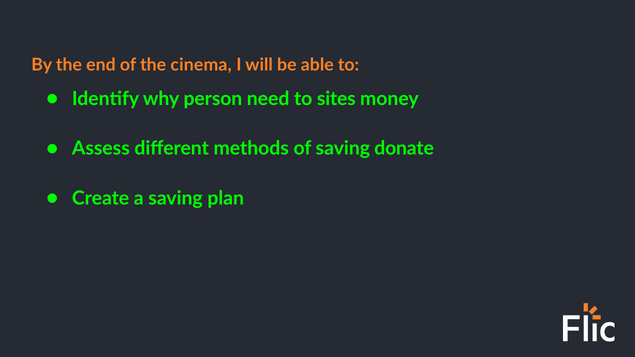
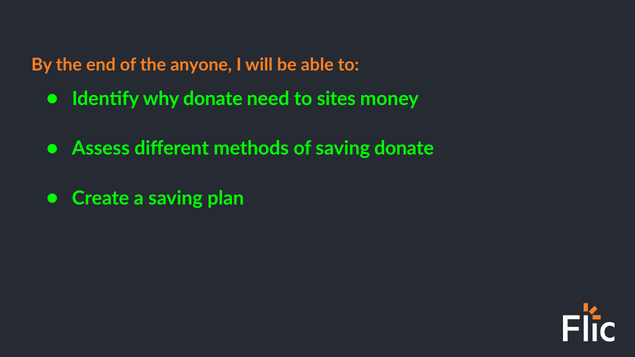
cinema: cinema -> anyone
why person: person -> donate
